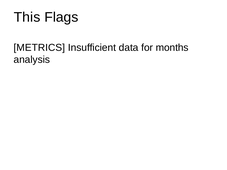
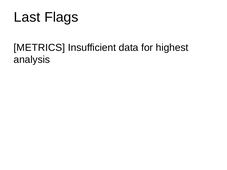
This: This -> Last
months: months -> highest
